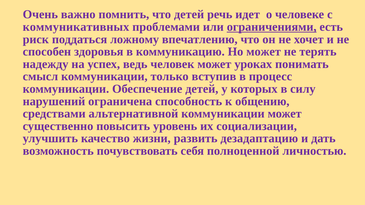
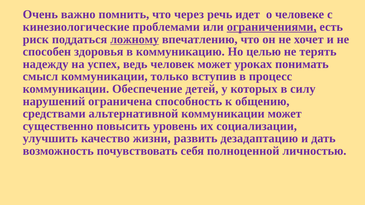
что детей: детей -> через
коммуникативных: коммуникативных -> кинезиологические
ложному underline: none -> present
Но может: может -> целью
